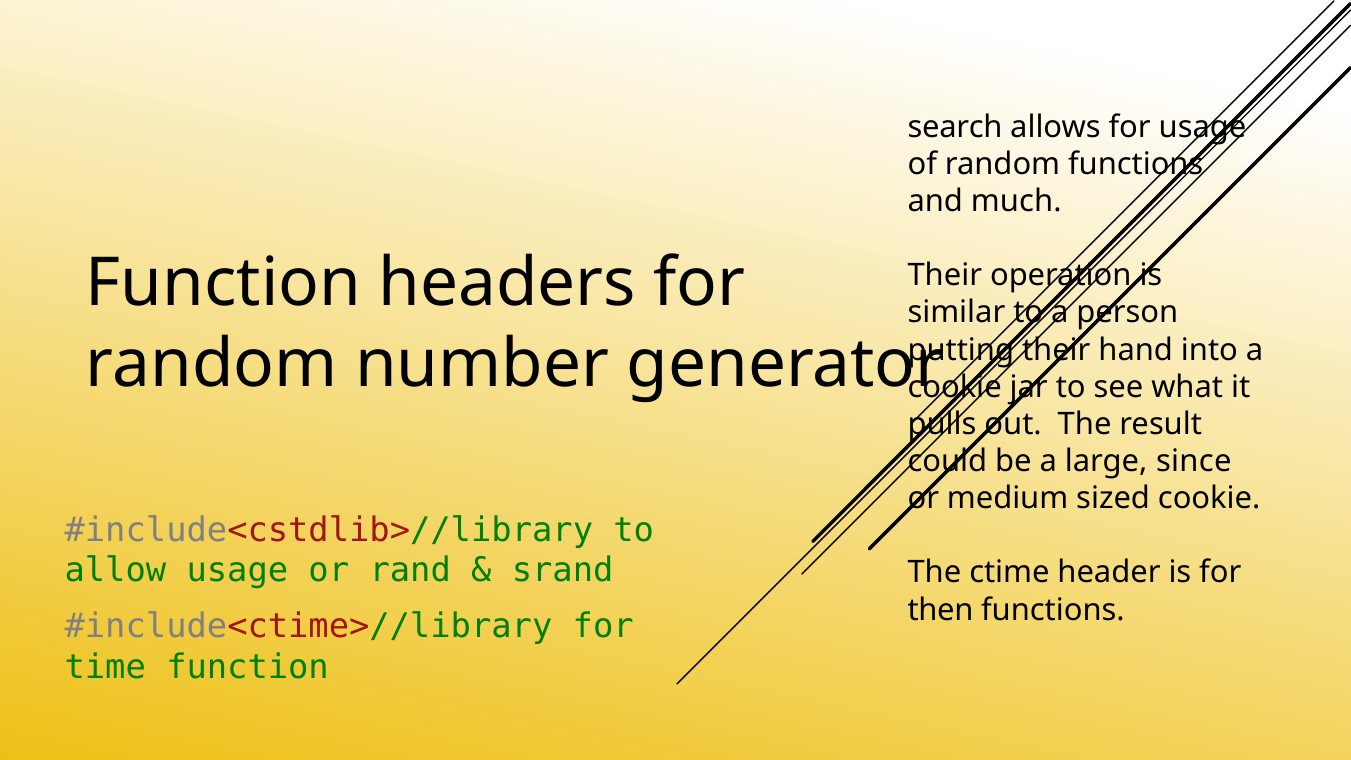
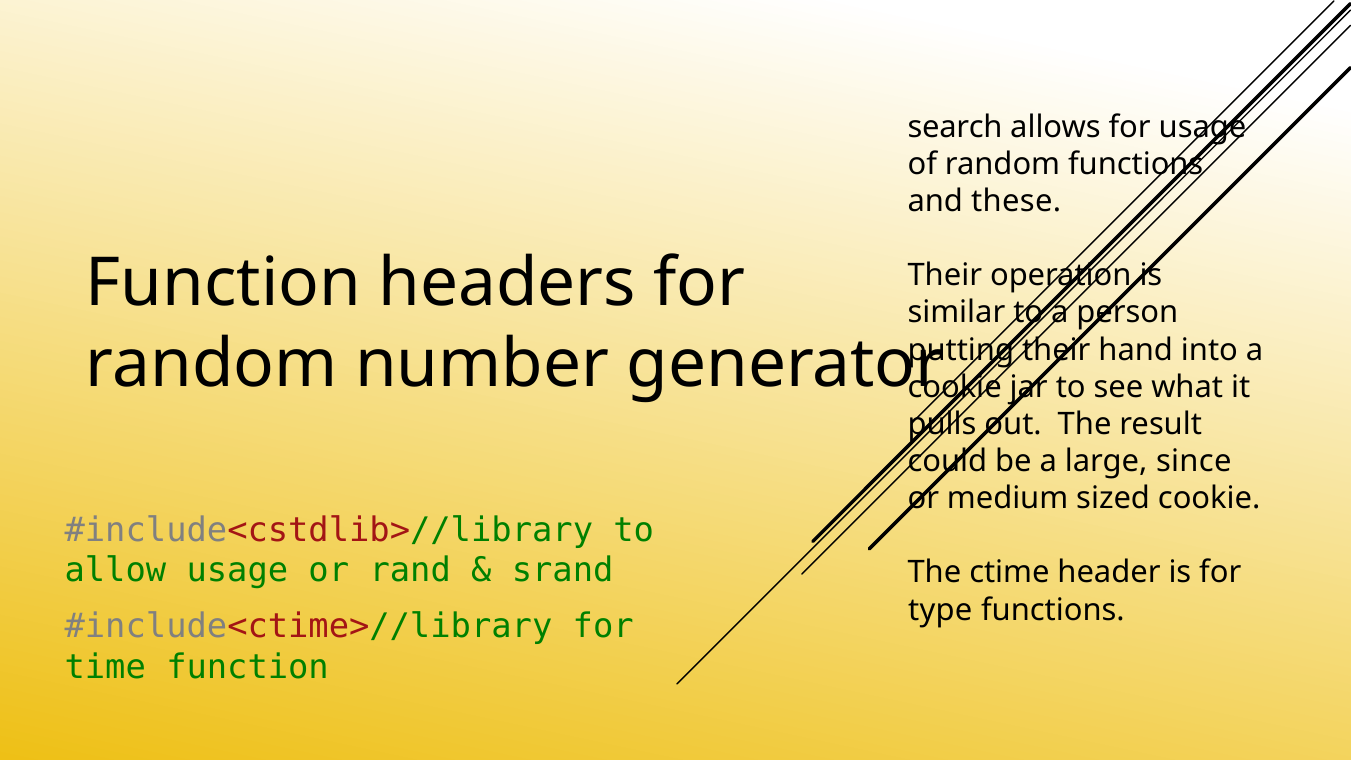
much: much -> these
then: then -> type
